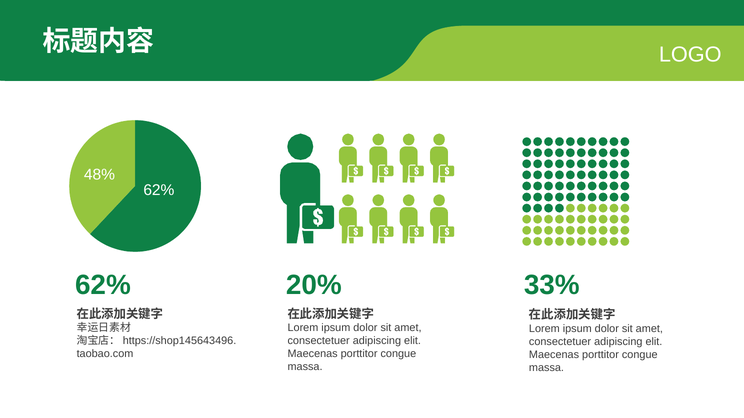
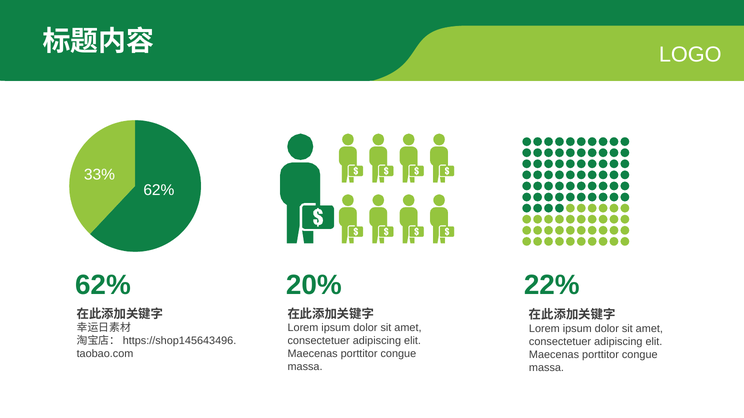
48%: 48% -> 33%
33%: 33% -> 22%
